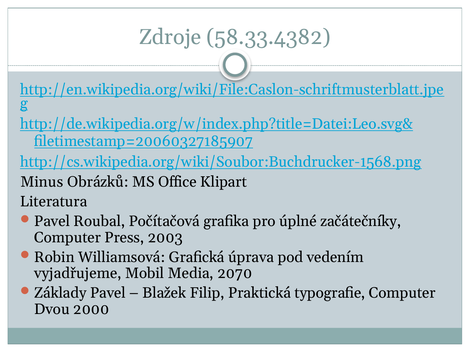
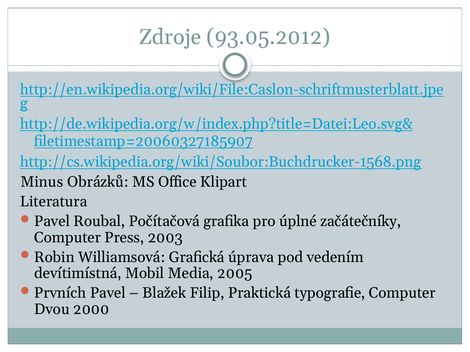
58.33.4382: 58.33.4382 -> 93.05.2012
vyjadřujeme: vyjadřujeme -> devítimístná
2070: 2070 -> 2005
Základy: Základy -> Prvních
